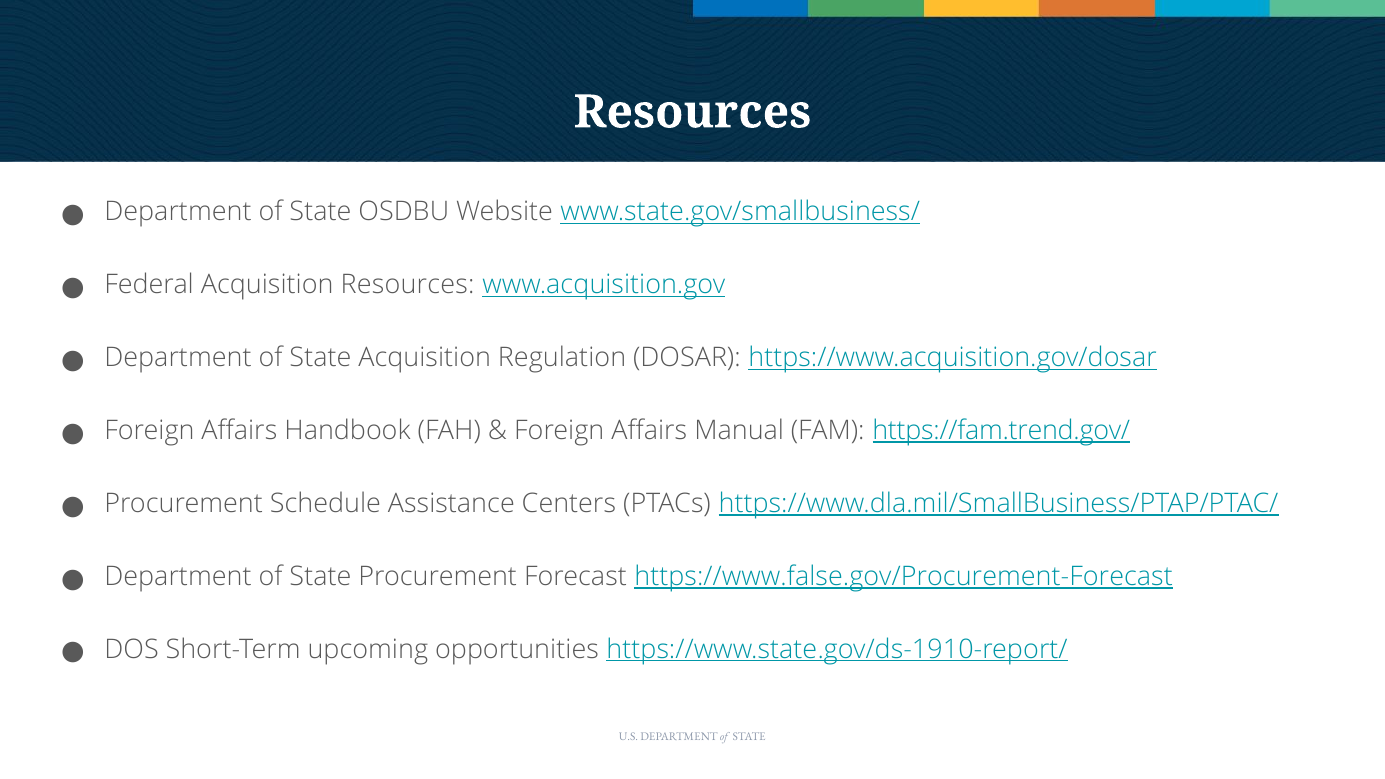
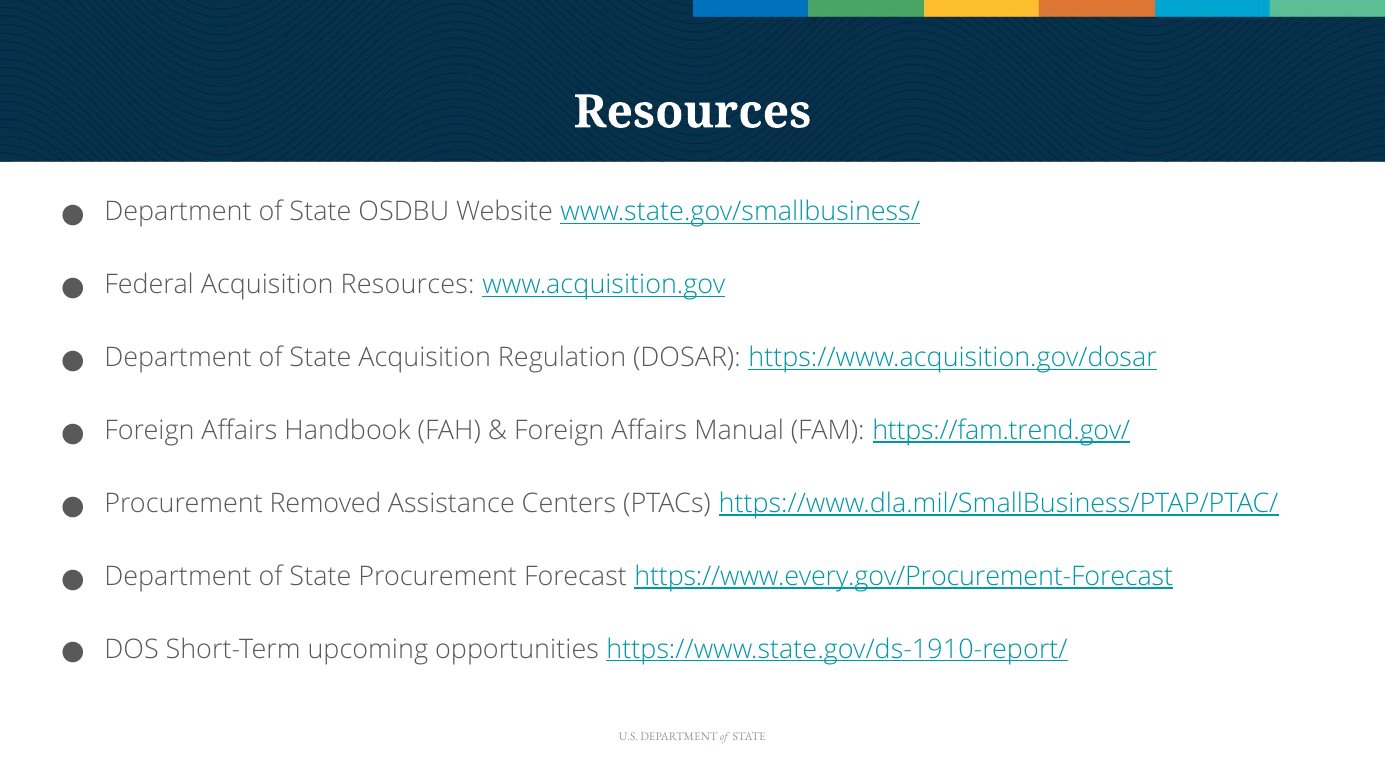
Schedule: Schedule -> Removed
https://www.false.gov/Procurement-Forecast: https://www.false.gov/Procurement-Forecast -> https://www.every.gov/Procurement-Forecast
